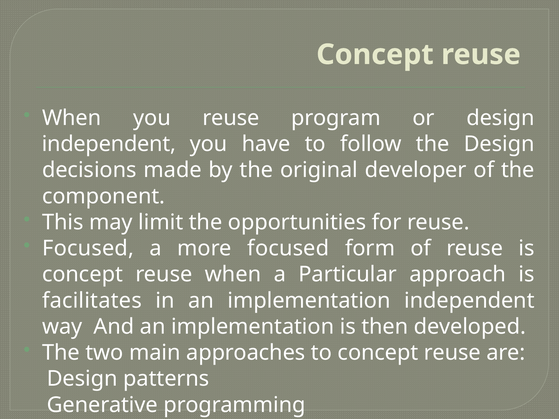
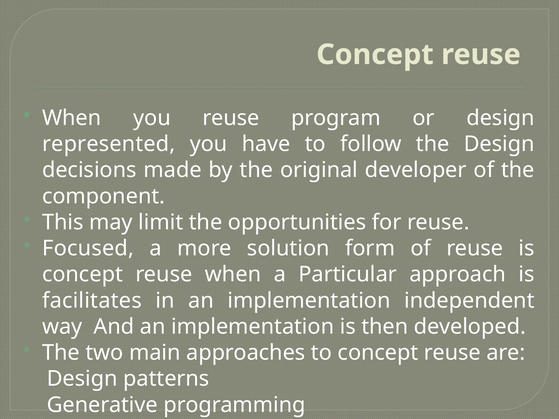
independent at (109, 144): independent -> represented
more focused: focused -> solution
